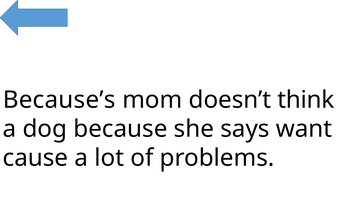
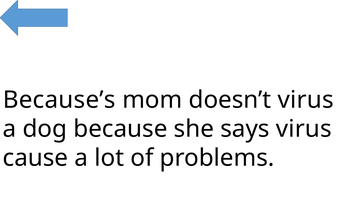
doesn’t think: think -> virus
says want: want -> virus
